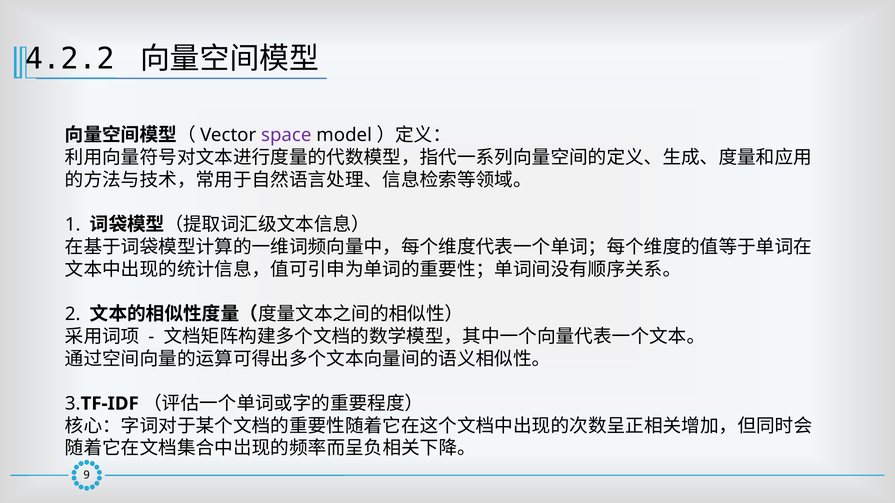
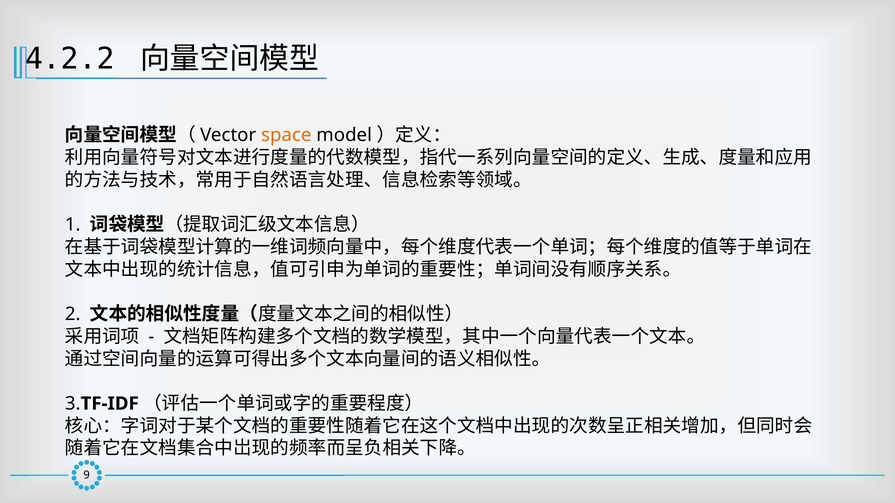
space colour: purple -> orange
